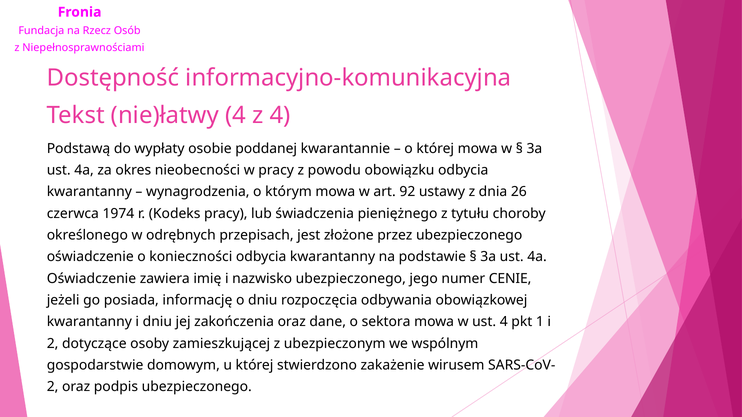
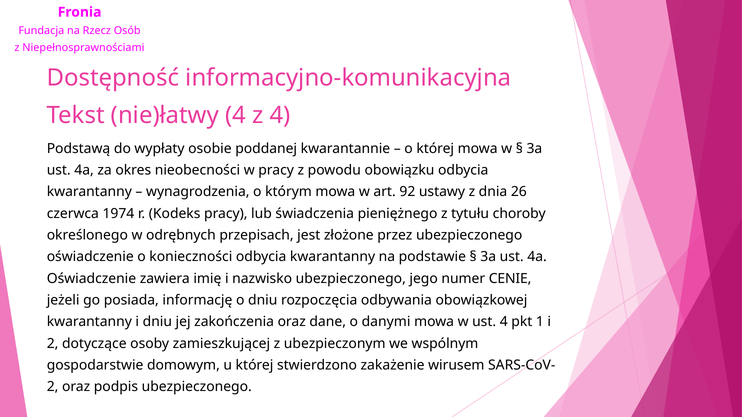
sektora: sektora -> danymi
